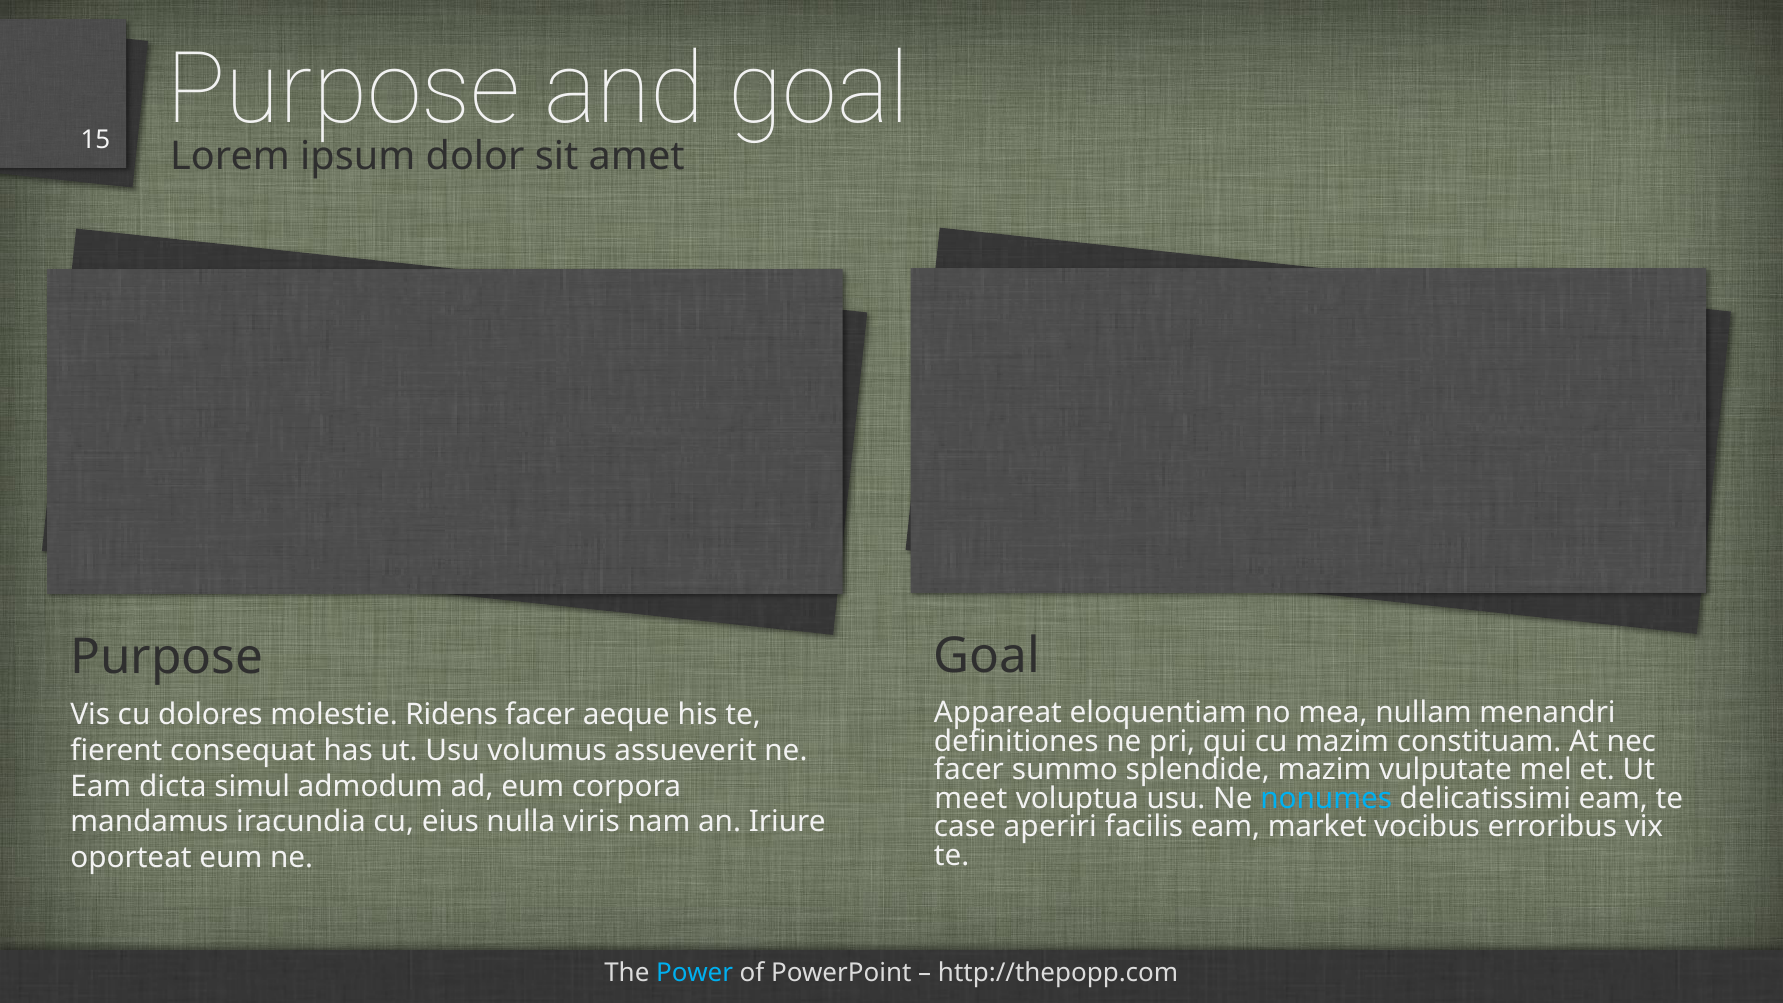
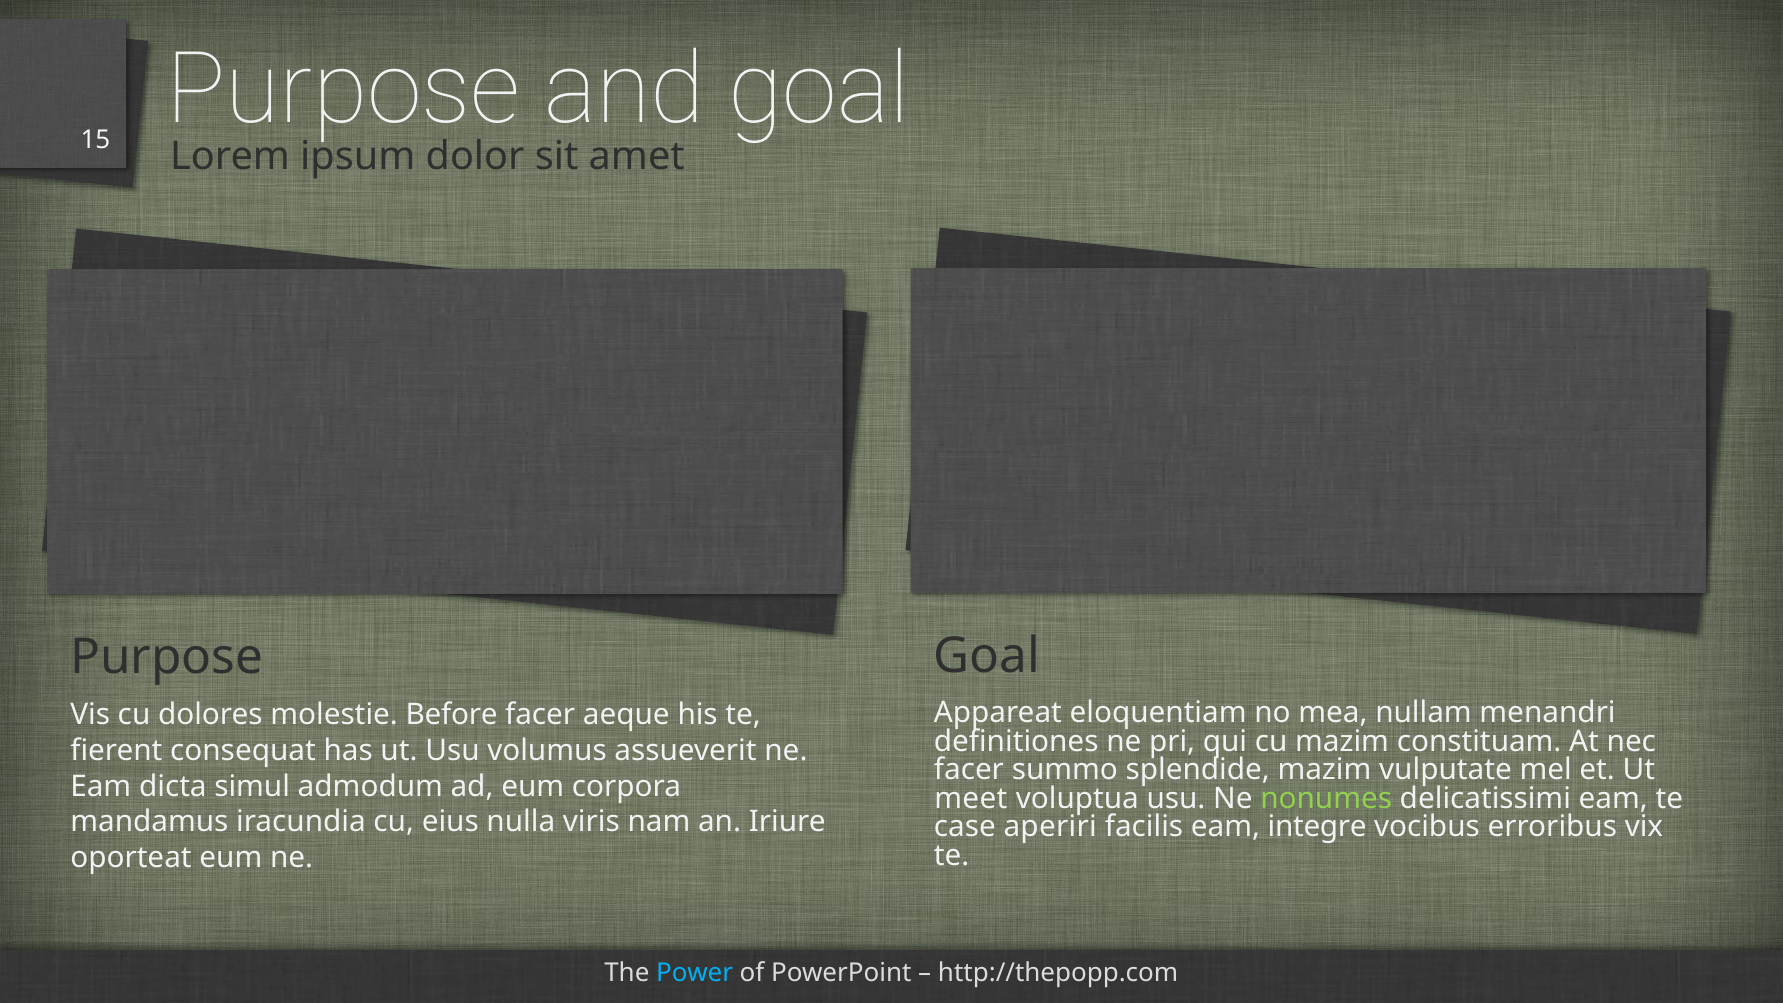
Ridens: Ridens -> Before
nonumes colour: light blue -> light green
market: market -> integre
